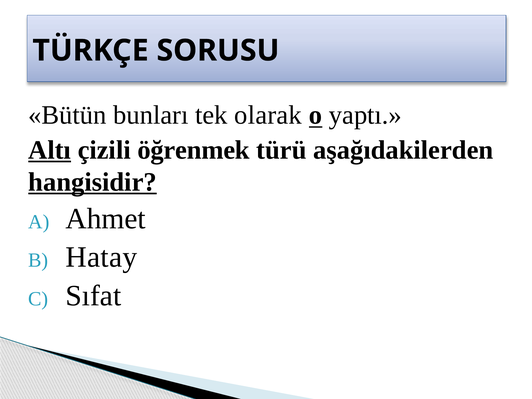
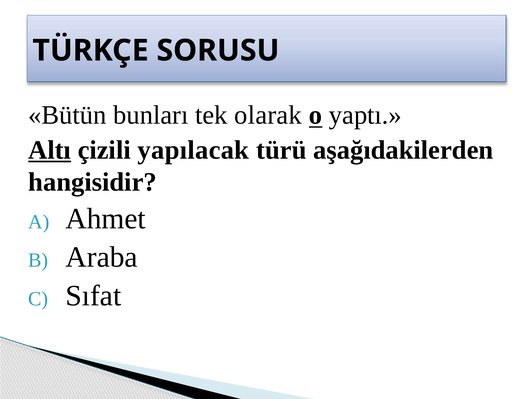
öğrenmek: öğrenmek -> yapılacak
hangisidir underline: present -> none
Hatay: Hatay -> Araba
